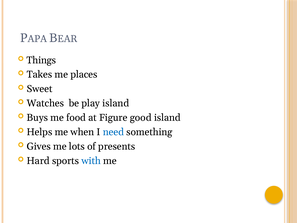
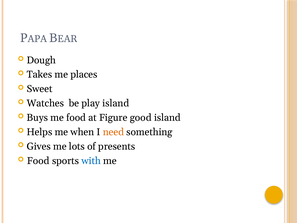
Things: Things -> Dough
need colour: blue -> orange
Hard at (38, 161): Hard -> Food
